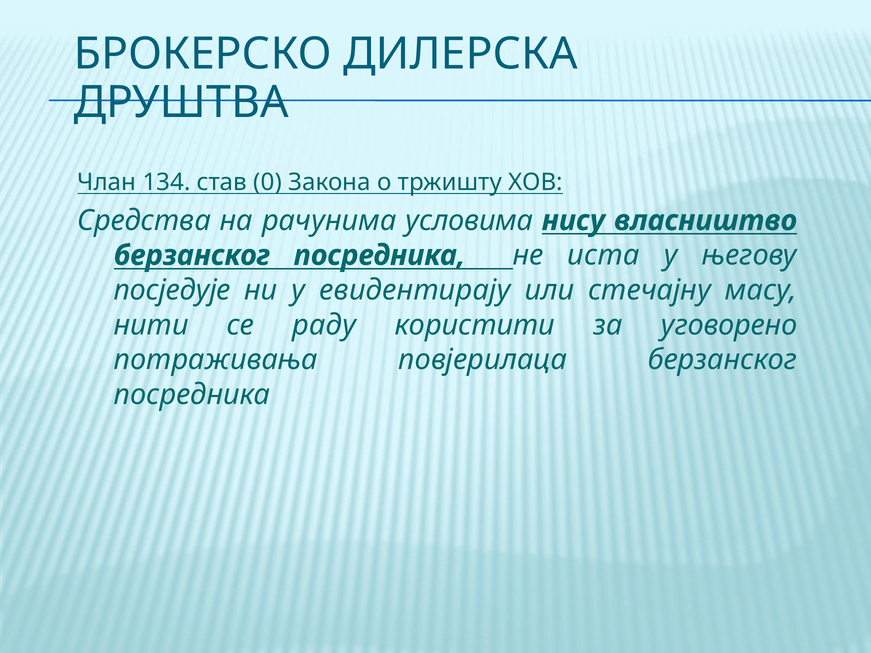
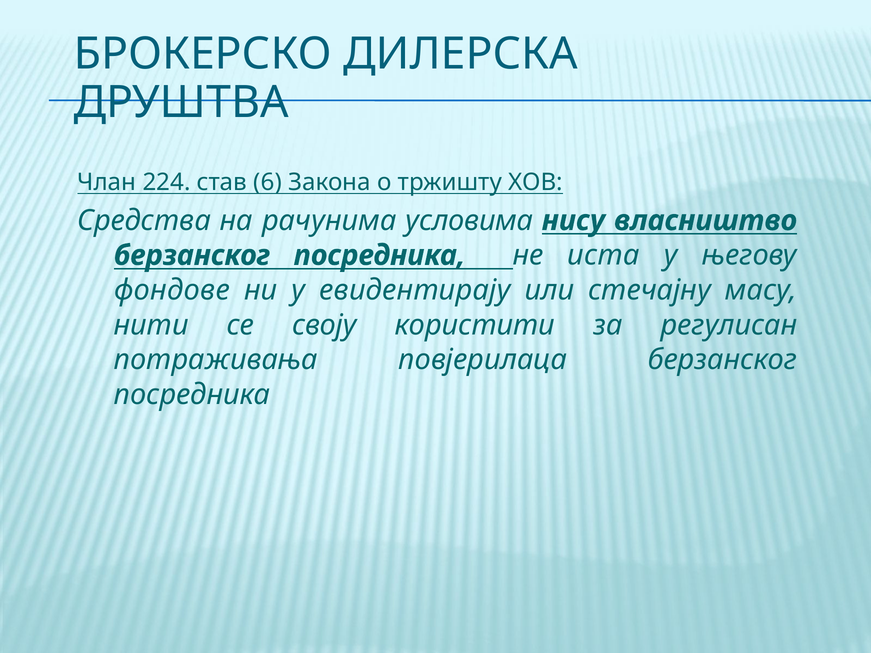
134: 134 -> 224
0: 0 -> 6
посједује: посједује -> фондове
раду: раду -> своју
уговорено: уговорено -> регулисан
